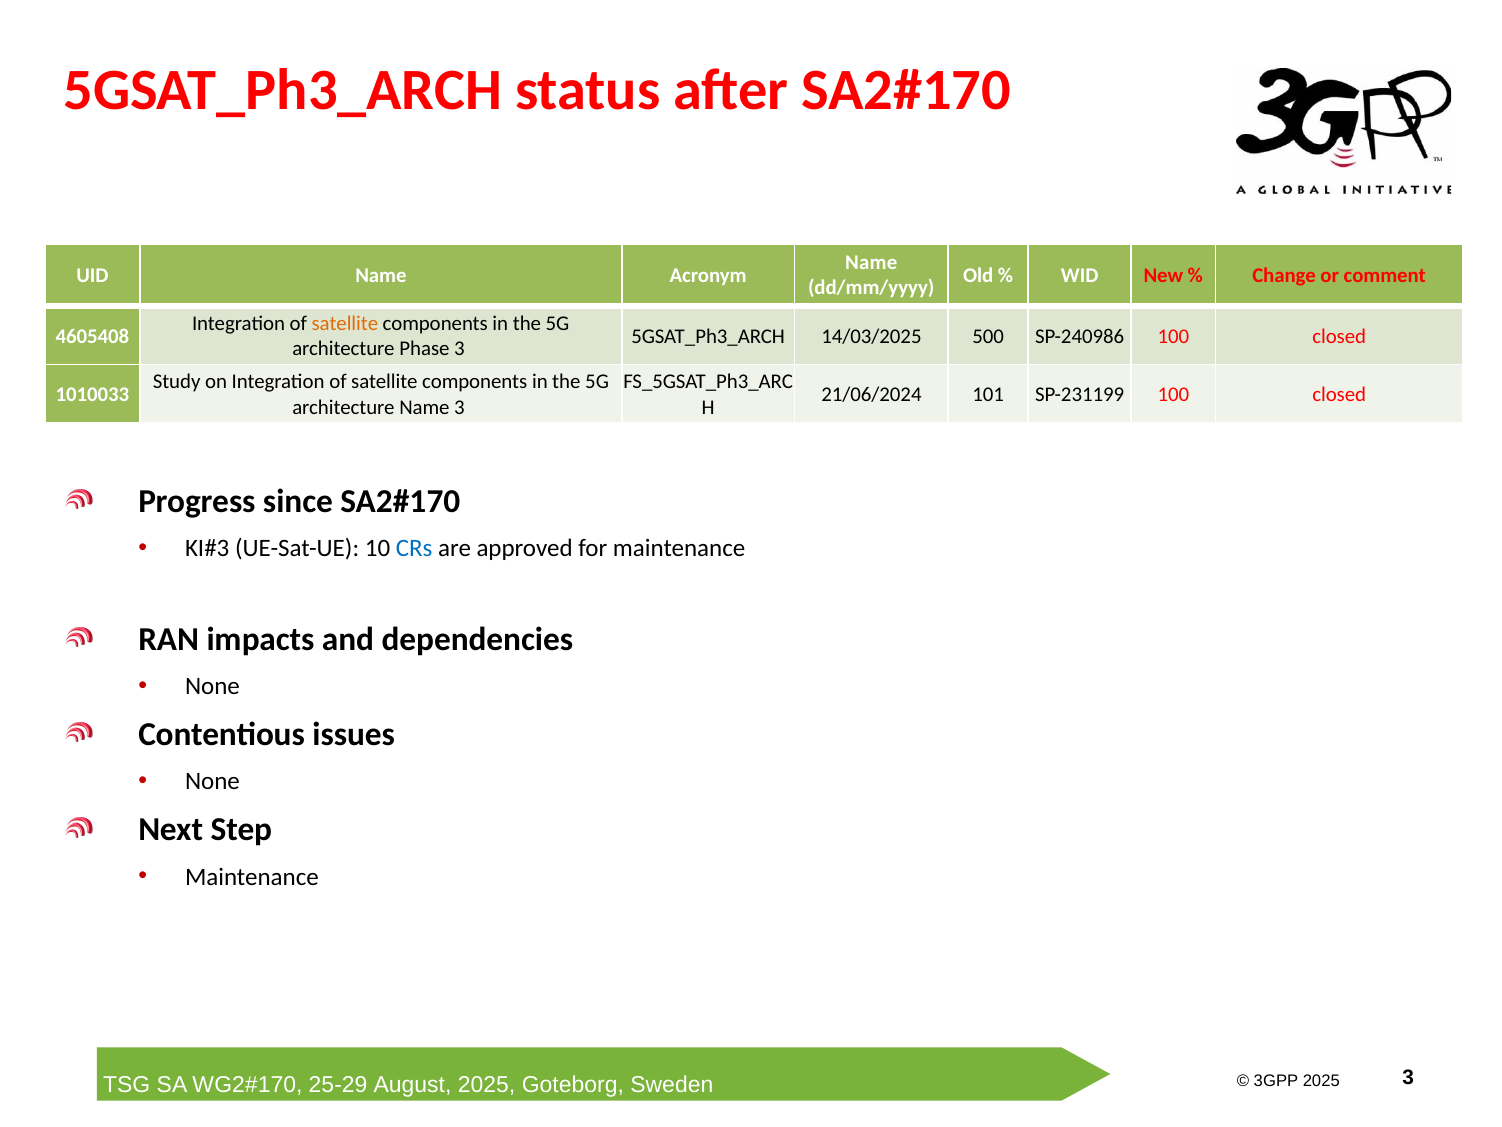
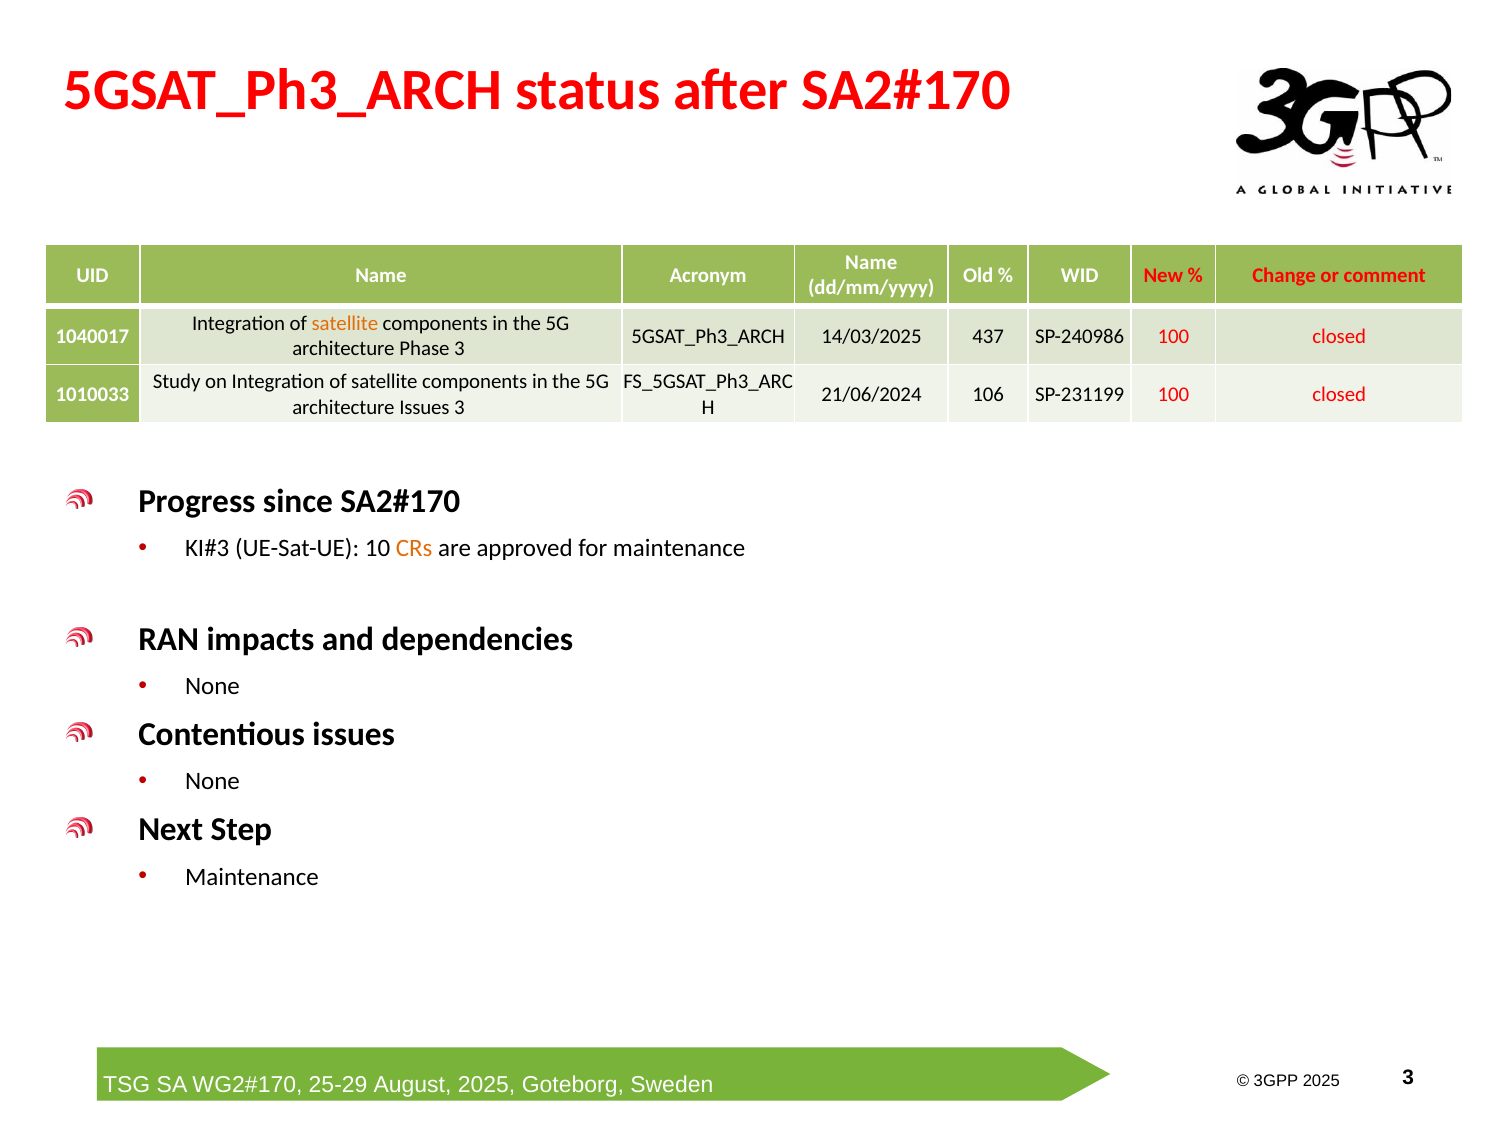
4605408: 4605408 -> 1040017
500: 500 -> 437
101: 101 -> 106
architecture Name: Name -> Issues
CRs colour: blue -> orange
